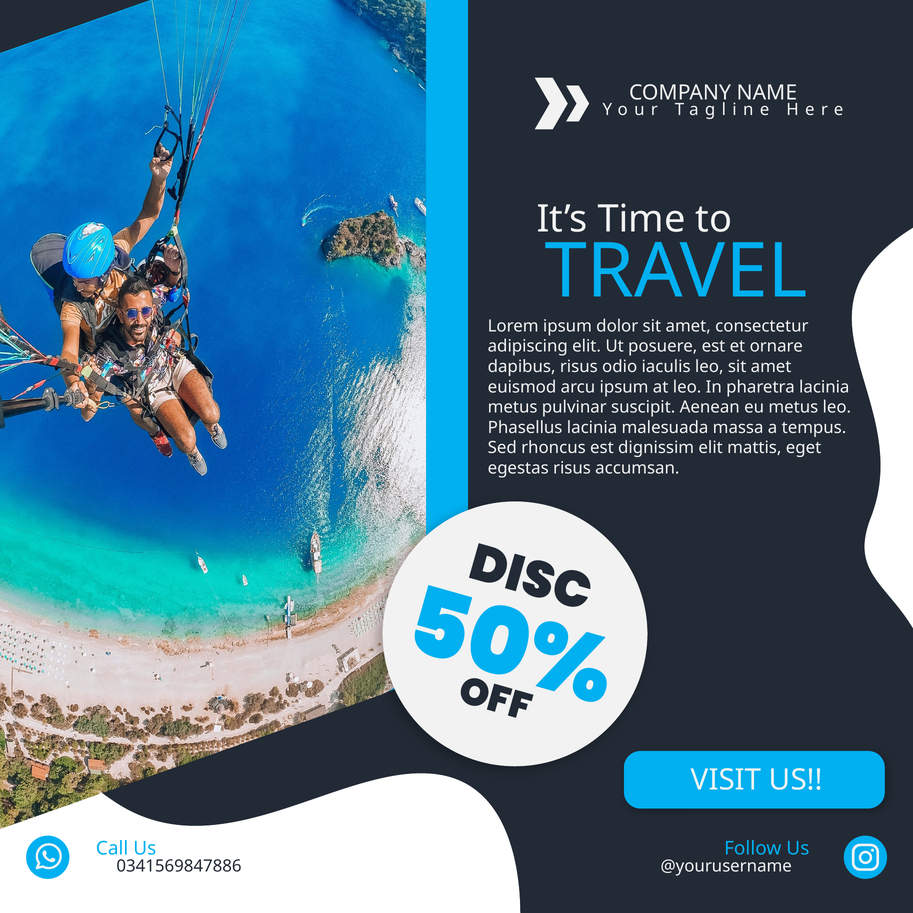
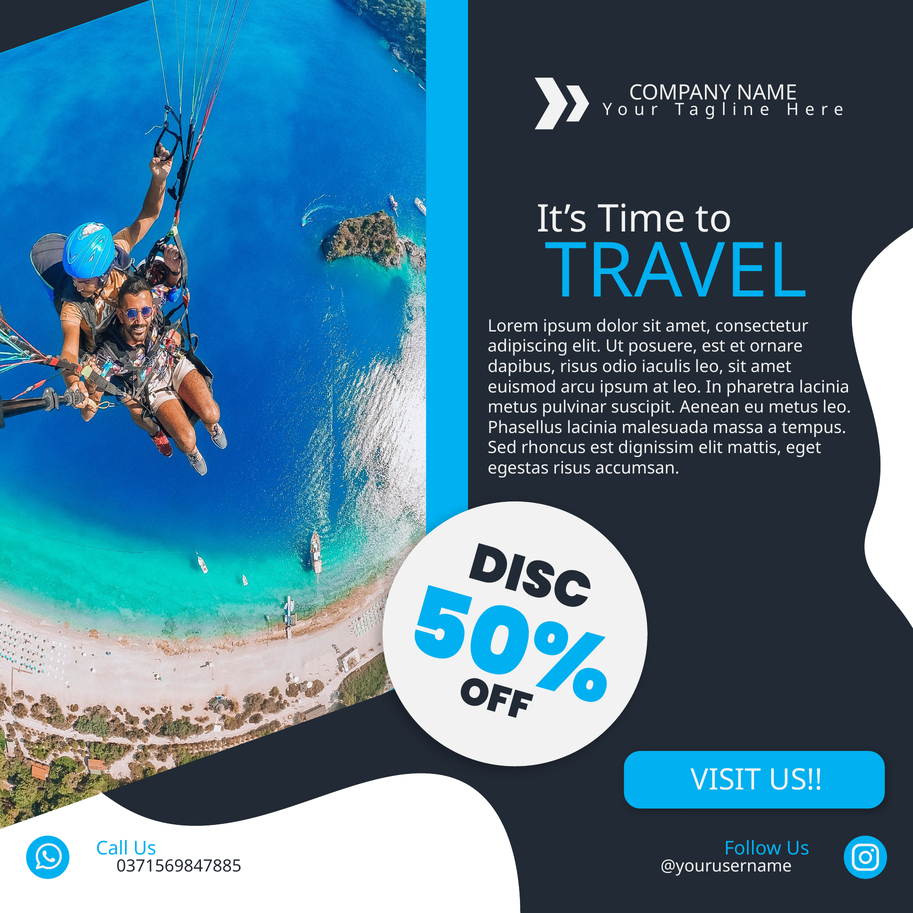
0341569847886: 0341569847886 -> 0371569847885
